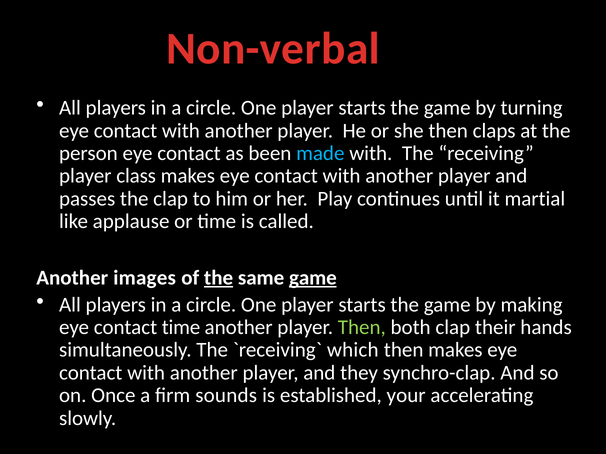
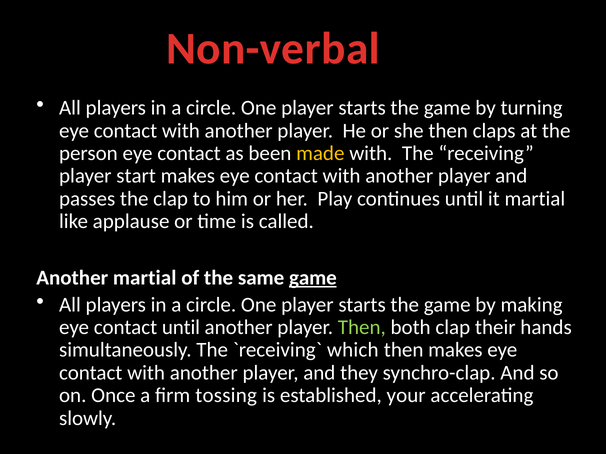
made colour: light blue -> yellow
class: class -> start
Another images: images -> martial
the at (219, 278) underline: present -> none
contact time: time -> until
sounds: sounds -> tossing
